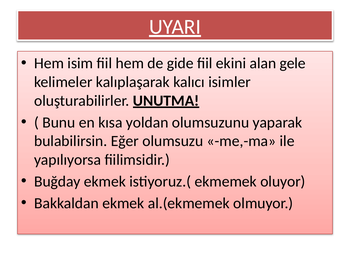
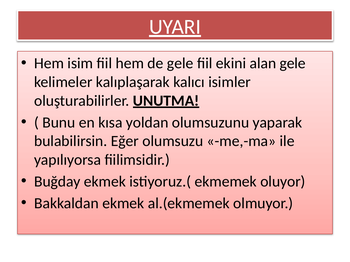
de gide: gide -> gele
